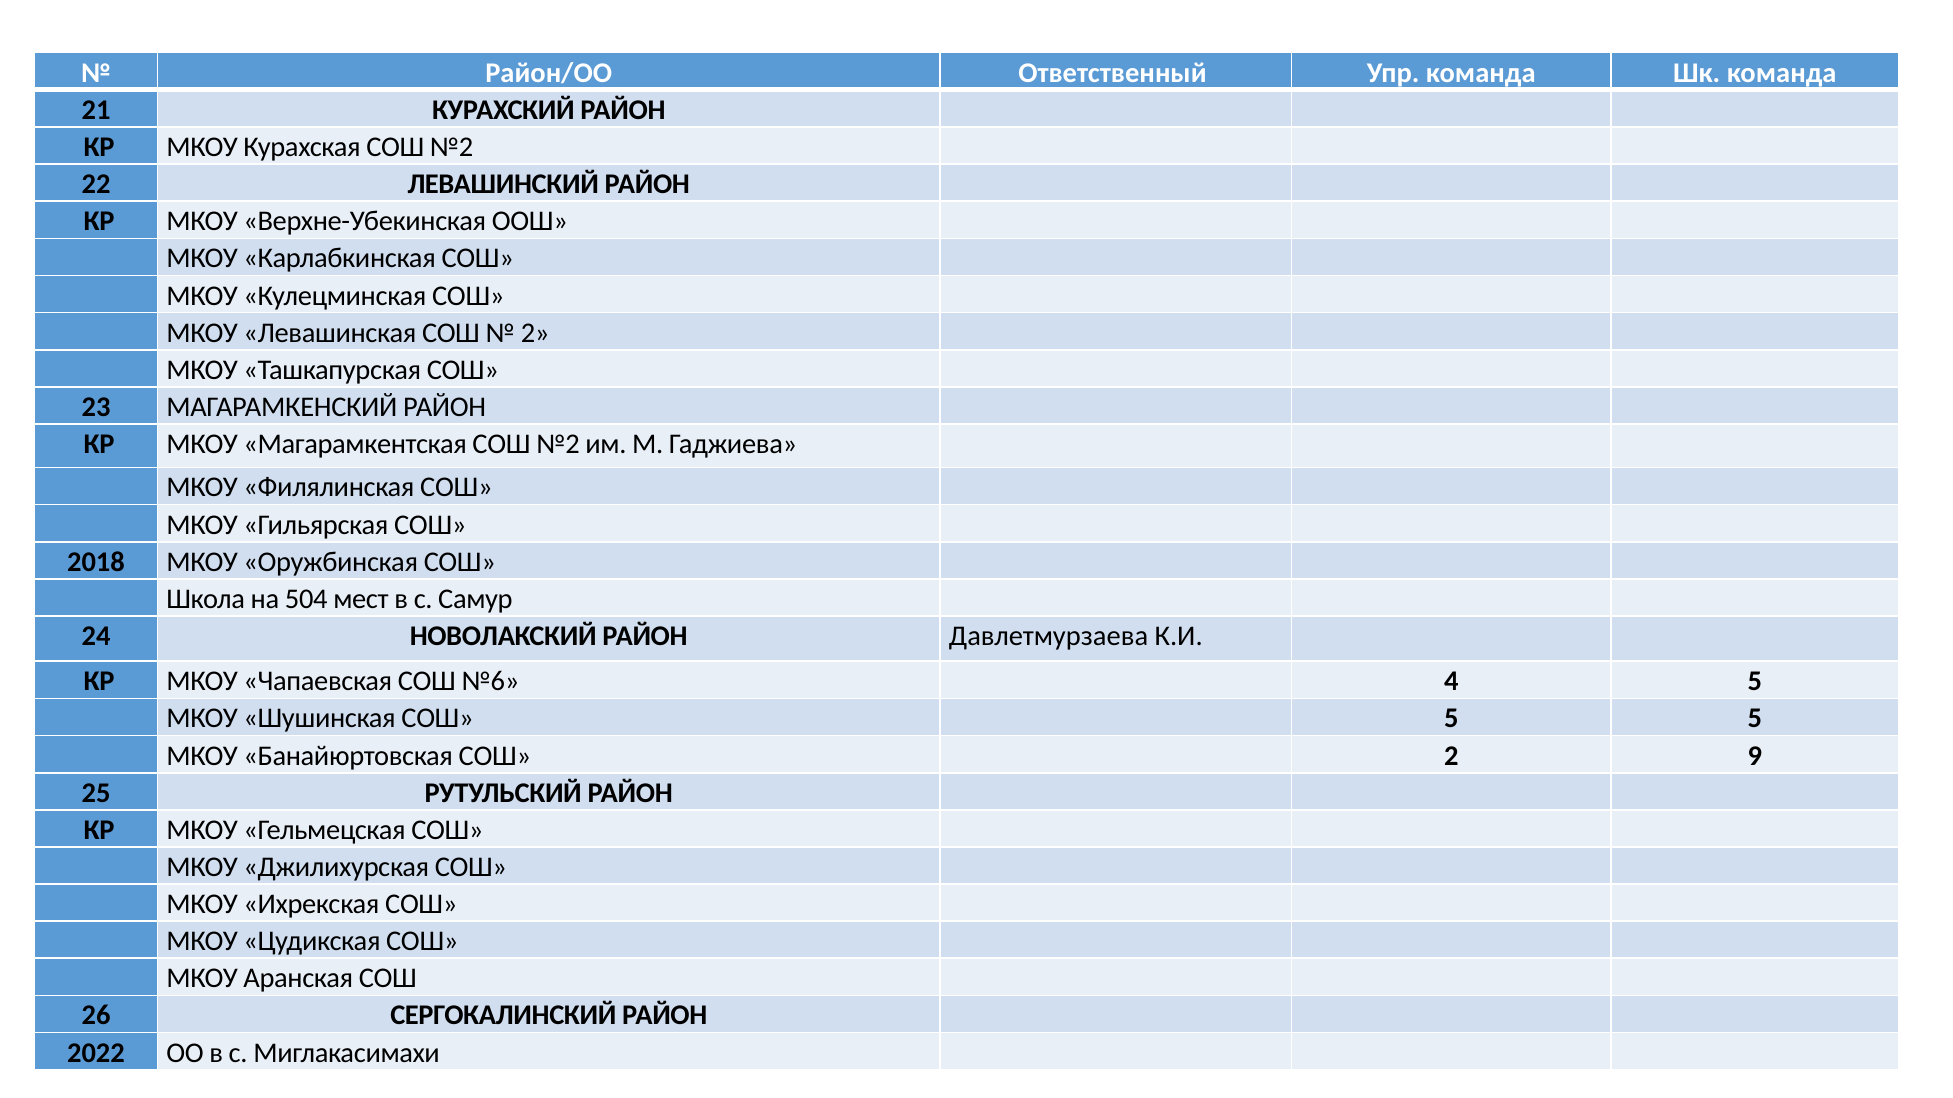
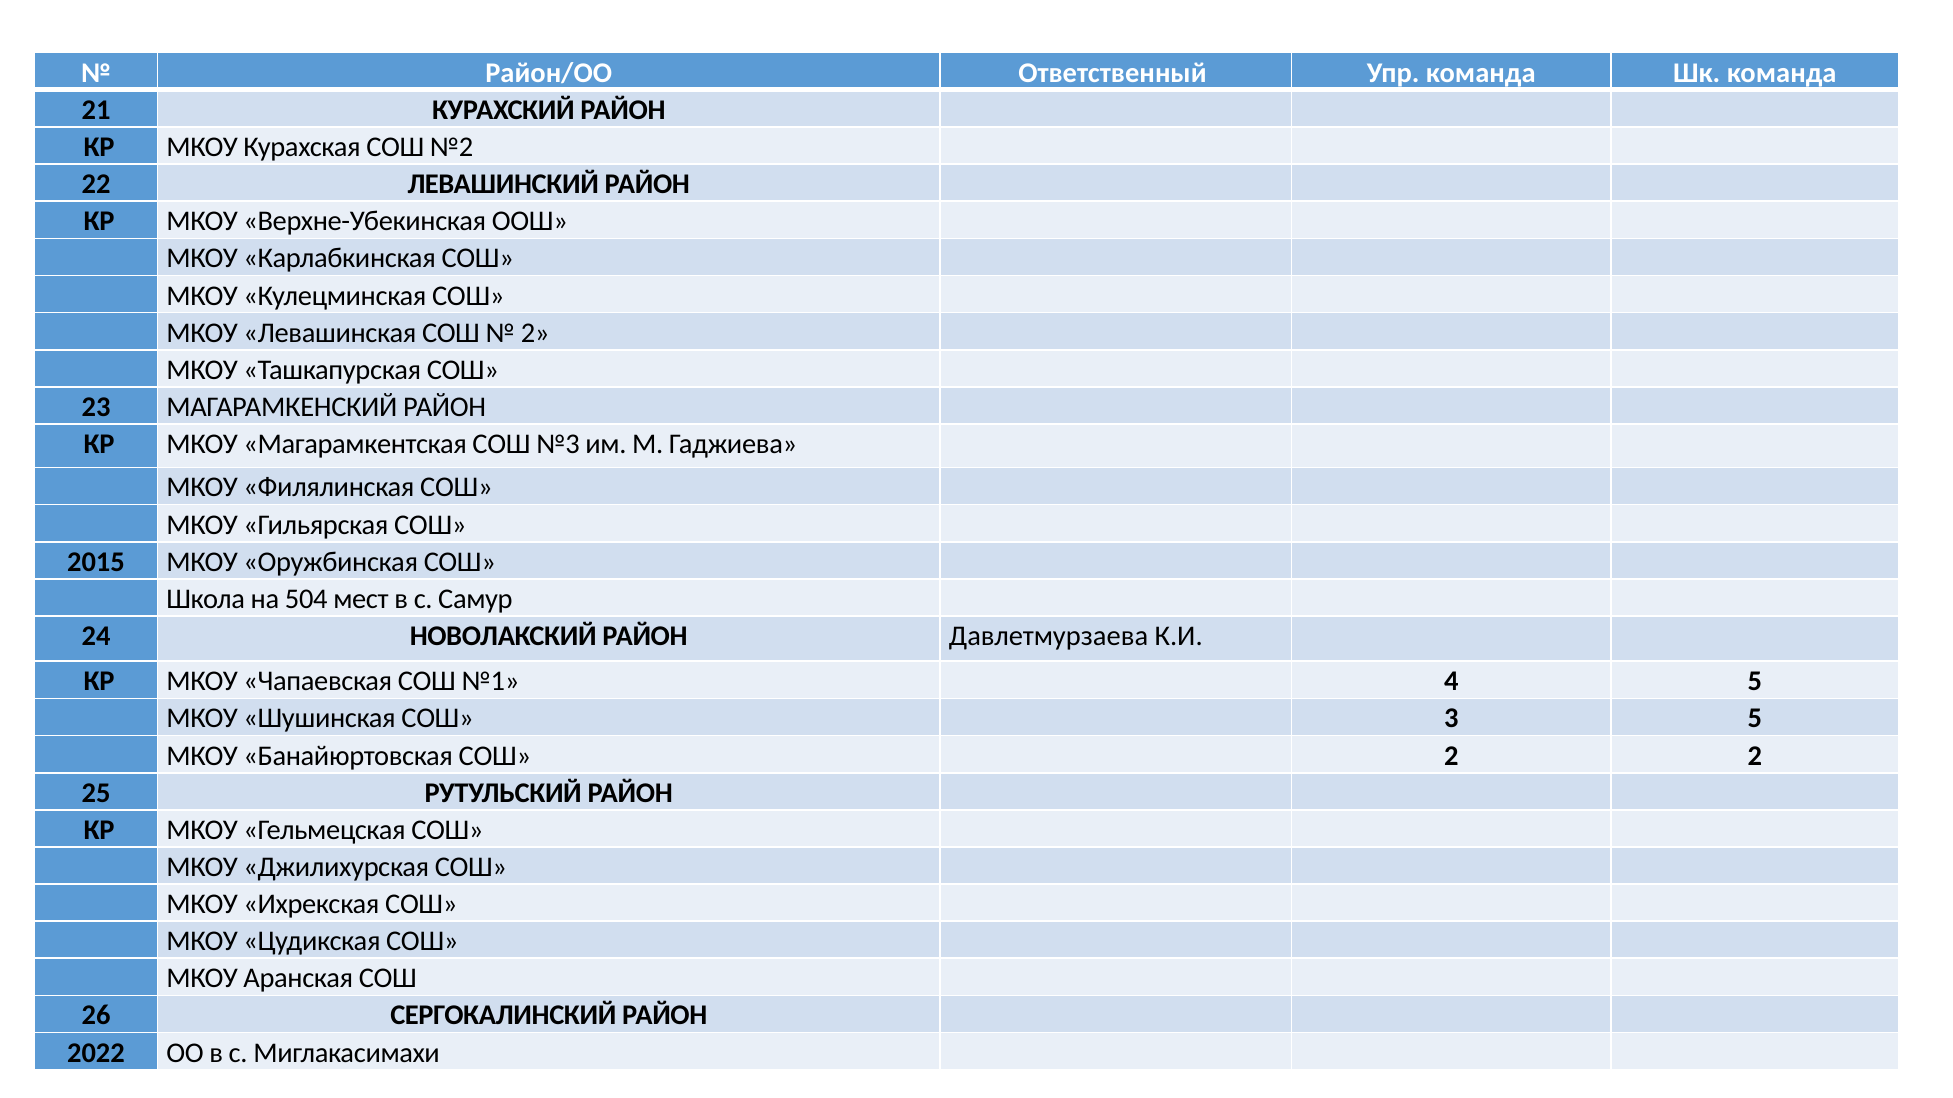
Магарамкентская СОШ №2: №2 -> №3
2018: 2018 -> 2015
№6: №6 -> №1
СОШ 5: 5 -> 3
2 9: 9 -> 2
